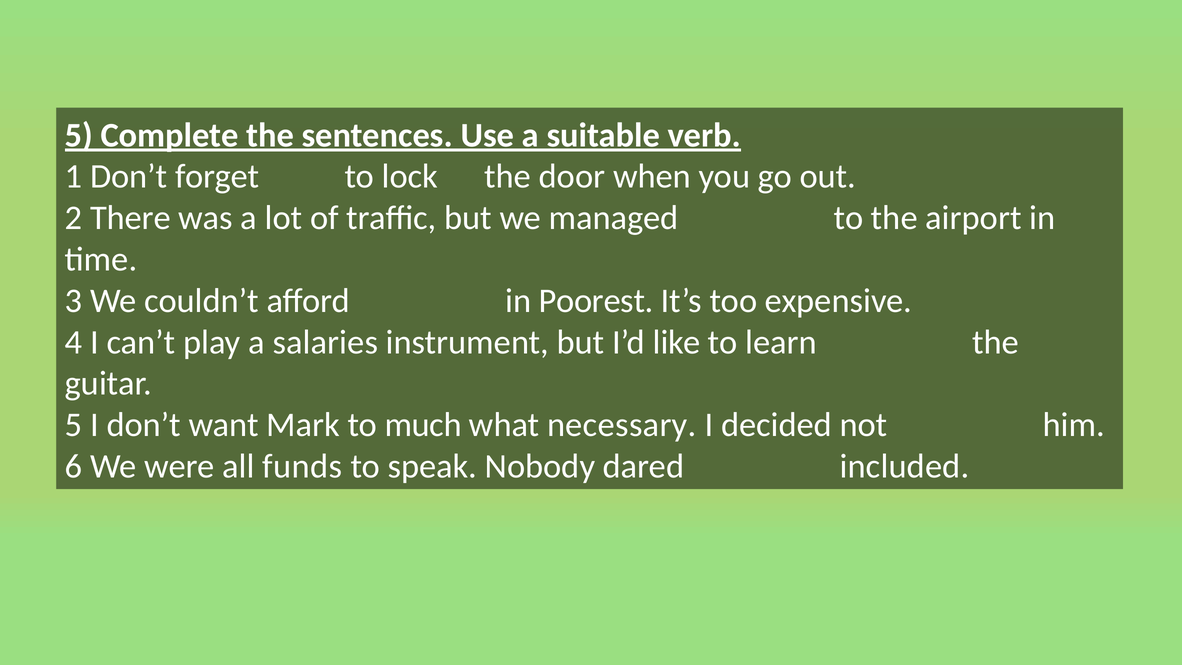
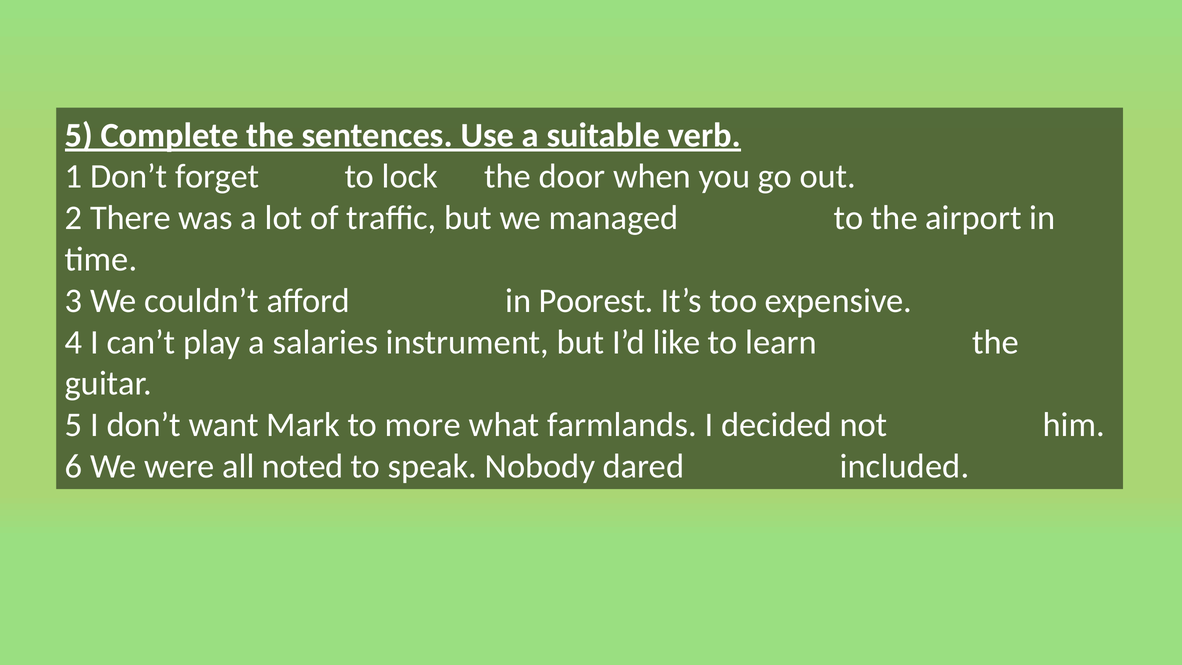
much: much -> more
necessary: necessary -> farmlands
funds: funds -> noted
